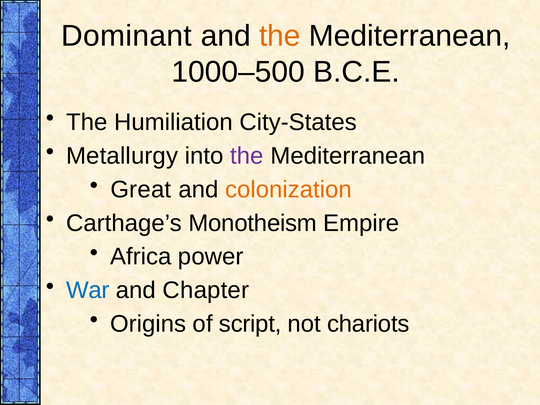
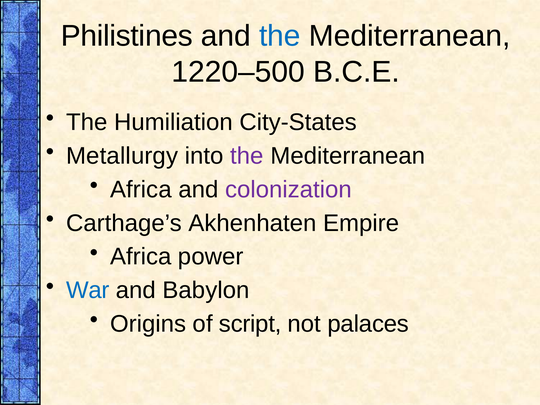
Dominant: Dominant -> Philistines
the at (280, 36) colour: orange -> blue
1000–500: 1000–500 -> 1220–500
Great at (141, 189): Great -> Africa
colonization colour: orange -> purple
Monotheism: Monotheism -> Akhenhaten
Chapter: Chapter -> Babylon
chariots: chariots -> palaces
